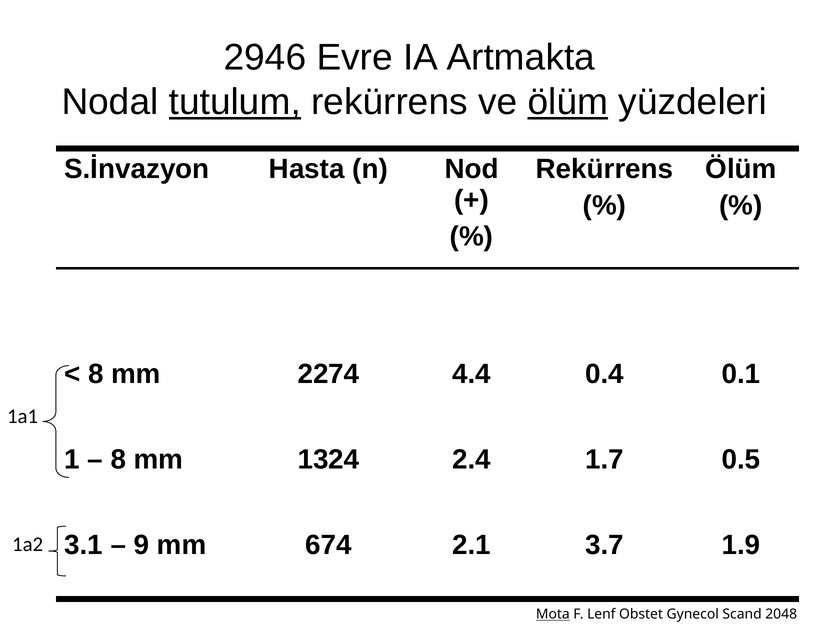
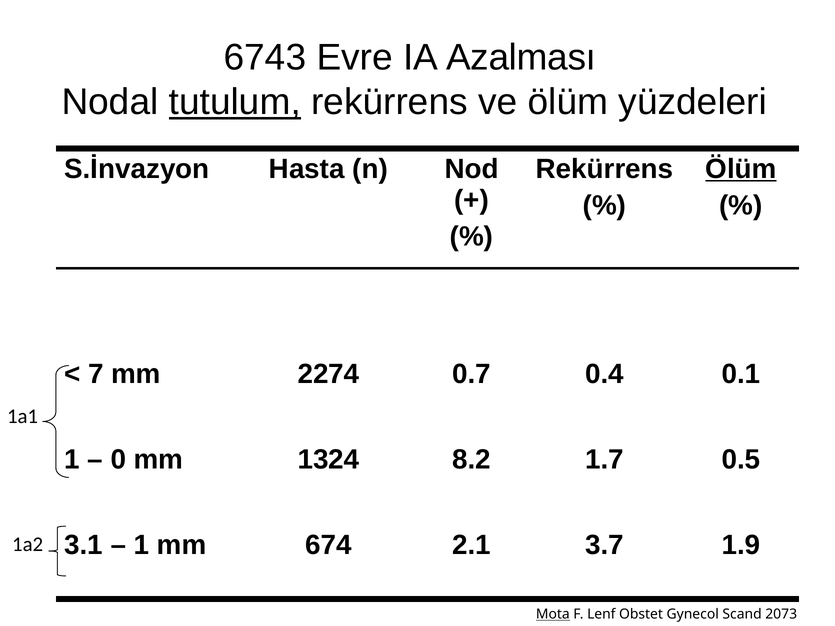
2946: 2946 -> 6743
Artmakta: Artmakta -> Azalması
ölüm at (568, 102) underline: present -> none
Ölüm at (741, 169) underline: none -> present
8 at (96, 374): 8 -> 7
4.4: 4.4 -> 0.7
8 at (118, 460): 8 -> 0
2.4: 2.4 -> 8.2
9 at (141, 545): 9 -> 1
2048: 2048 -> 2073
